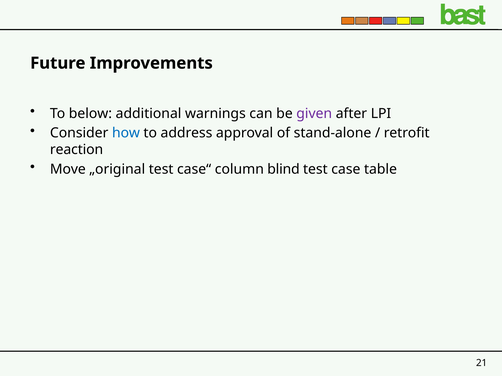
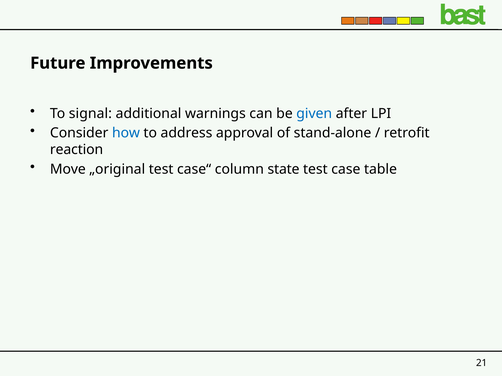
below: below -> signal
given colour: purple -> blue
blind: blind -> state
